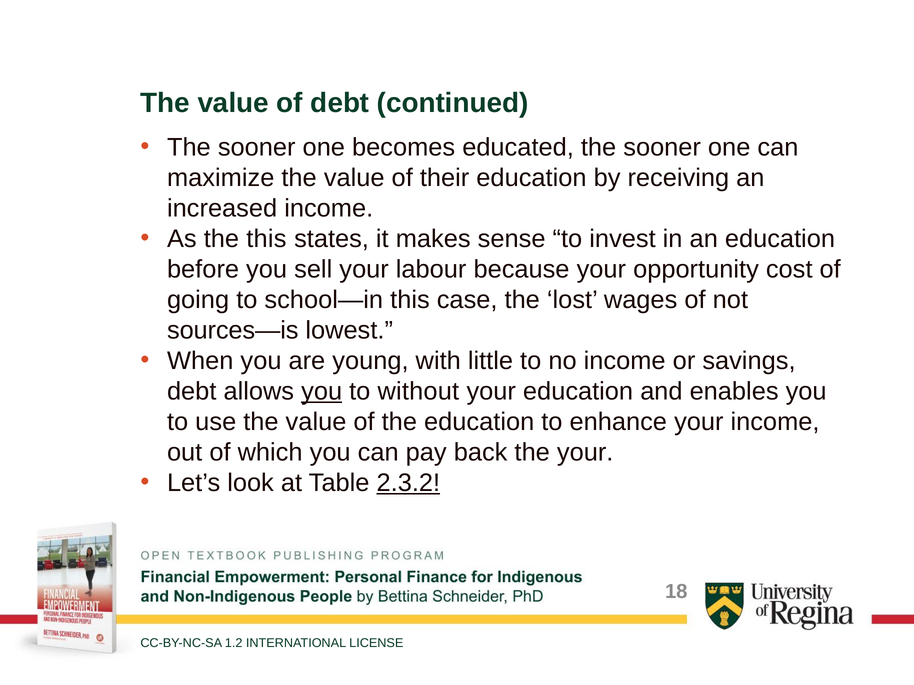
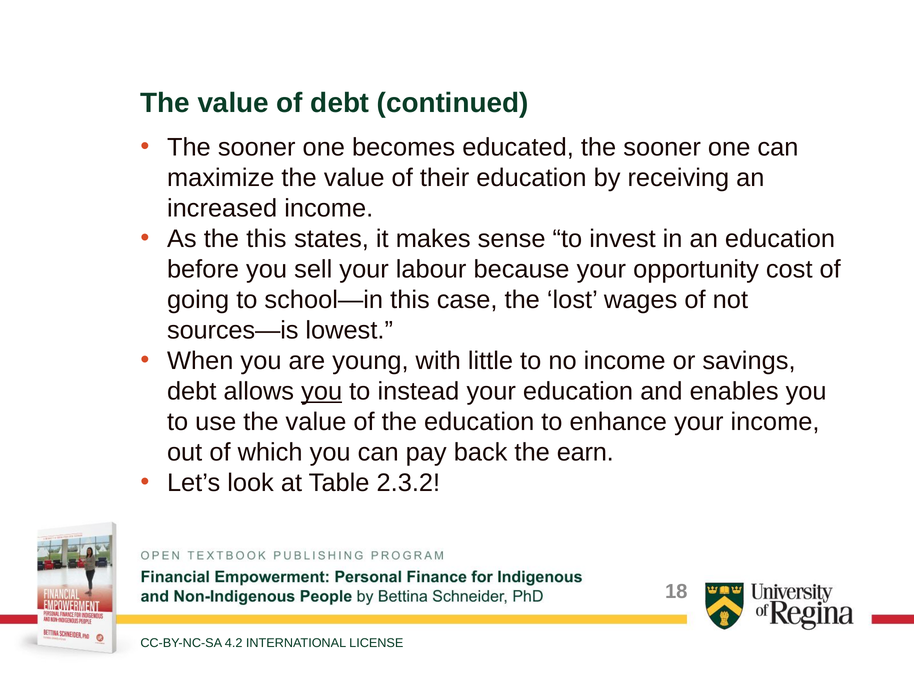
without: without -> instead
the your: your -> earn
2.3.2 underline: present -> none
1.2: 1.2 -> 4.2
